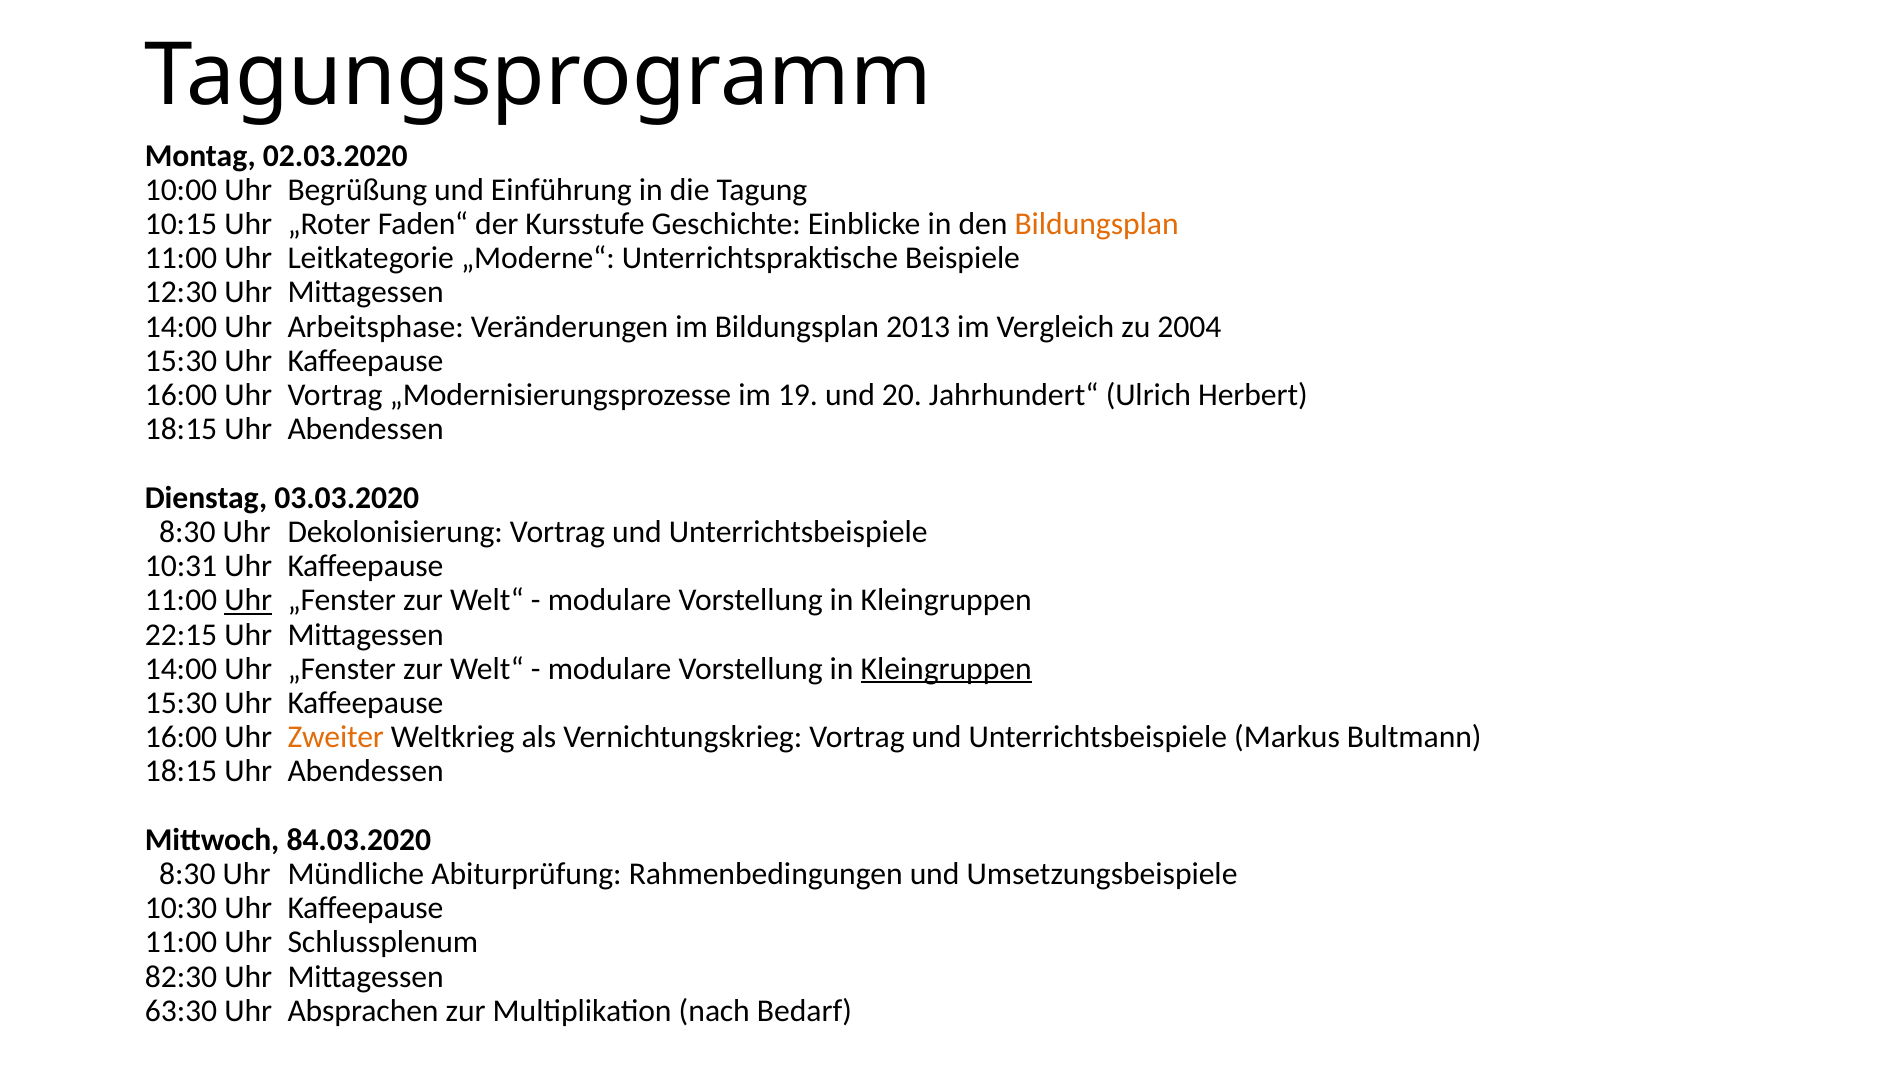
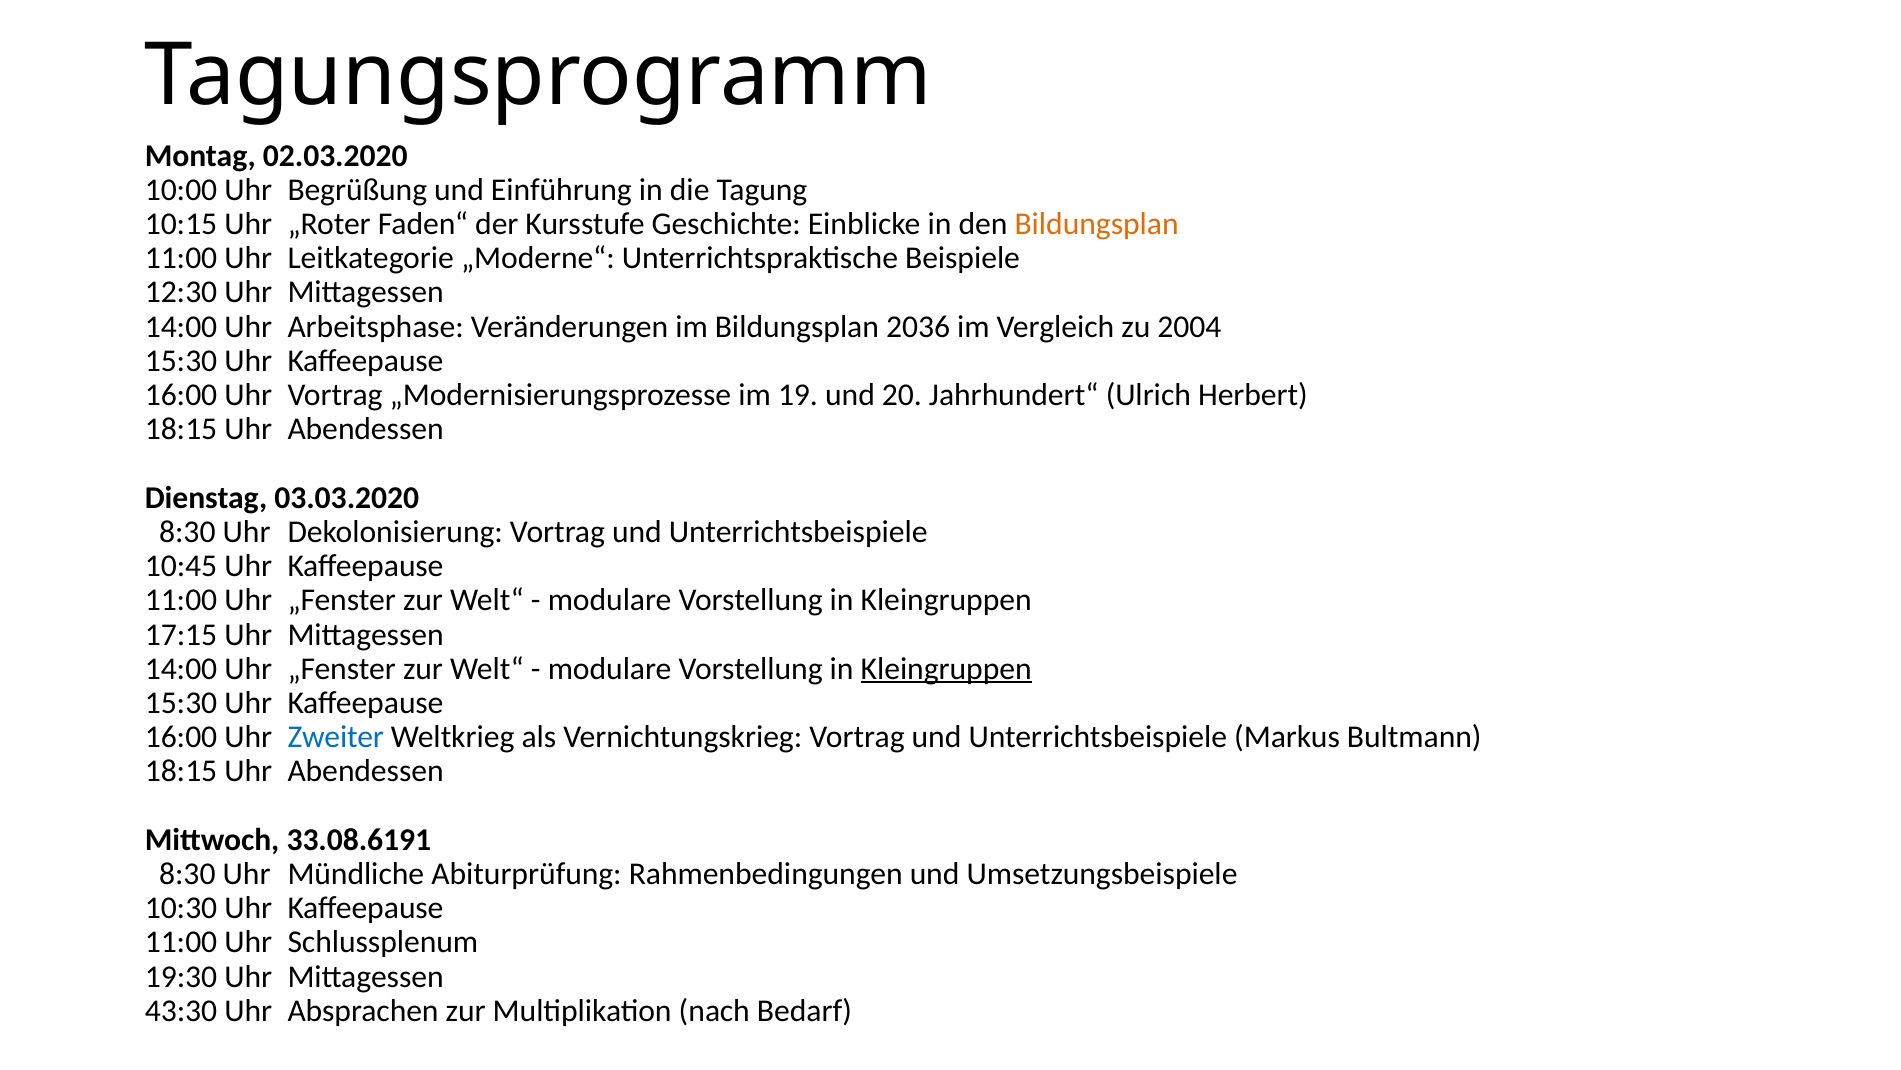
2013: 2013 -> 2036
10:31: 10:31 -> 10:45
Uhr at (248, 600) underline: present -> none
22:15: 22:15 -> 17:15
Zweiter colour: orange -> blue
84.03.2020: 84.03.2020 -> 33.08.6191
82:30: 82:30 -> 19:30
63:30: 63:30 -> 43:30
